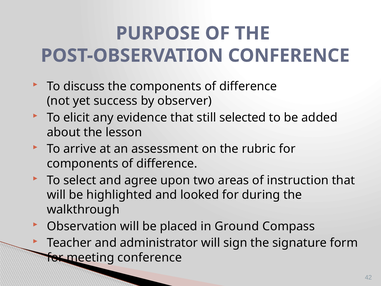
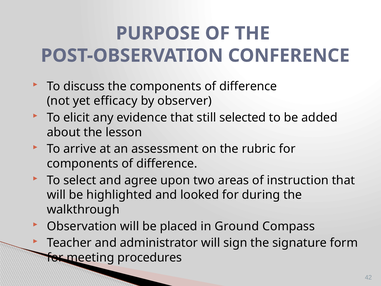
success: success -> efficacy
meeting conference: conference -> procedures
